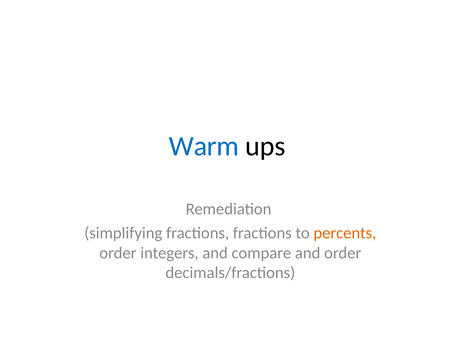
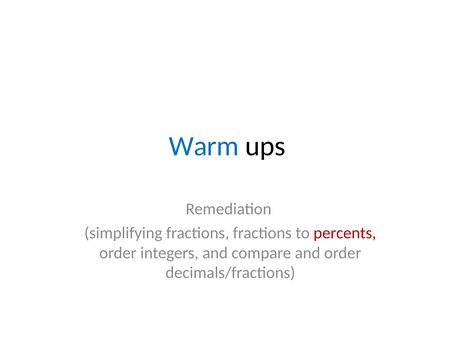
percents colour: orange -> red
